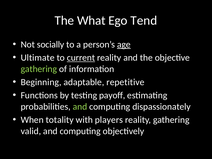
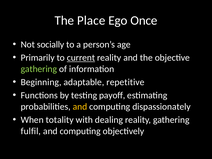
What: What -> Place
Tend: Tend -> Once
age underline: present -> none
Ultimate: Ultimate -> Primarily
and at (80, 107) colour: light green -> yellow
players: players -> dealing
valid: valid -> fulfil
